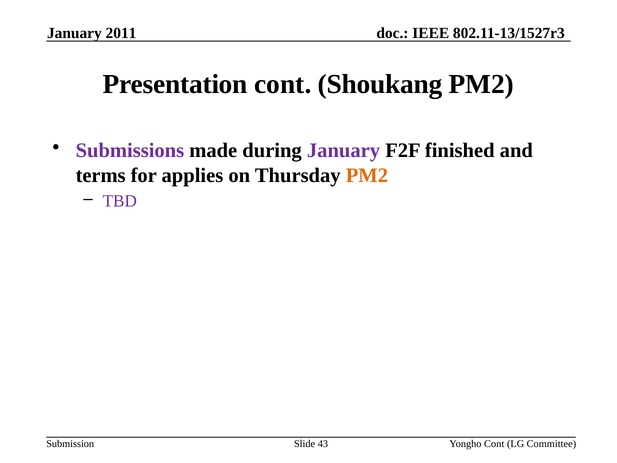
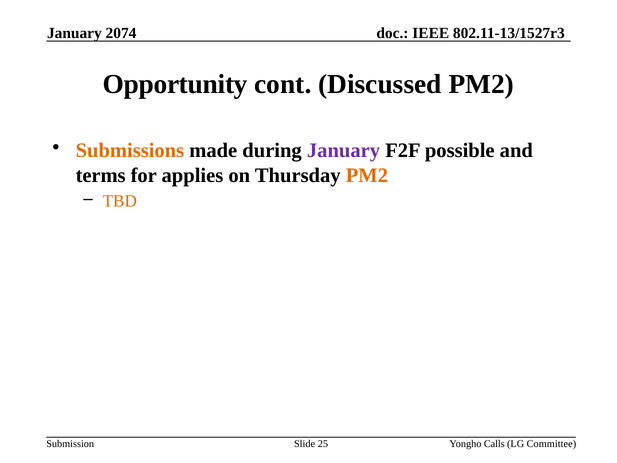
2011: 2011 -> 2074
Presentation: Presentation -> Opportunity
Shoukang: Shoukang -> Discussed
Submissions colour: purple -> orange
finished: finished -> possible
TBD colour: purple -> orange
43: 43 -> 25
Yongho Cont: Cont -> Calls
